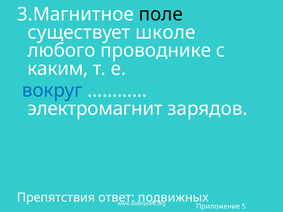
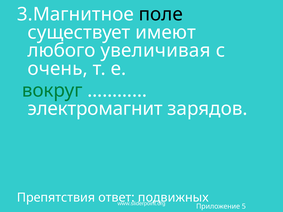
школе: школе -> имеют
проводнике: проводнике -> увеличивая
каким: каким -> очень
вокруг colour: blue -> green
